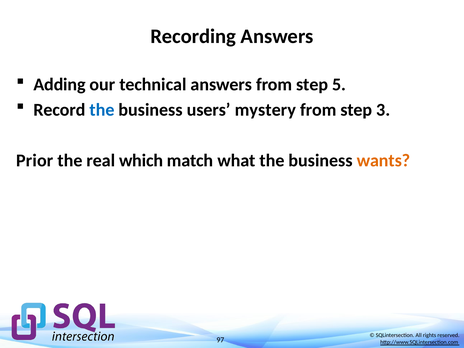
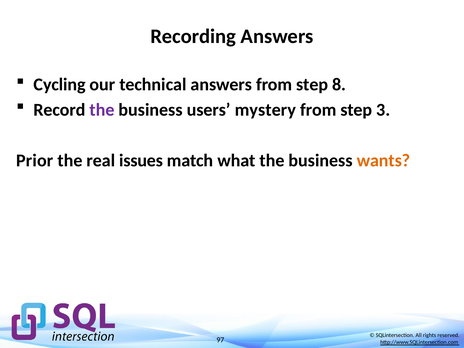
Adding: Adding -> Cycling
5: 5 -> 8
the at (102, 110) colour: blue -> purple
which: which -> issues
